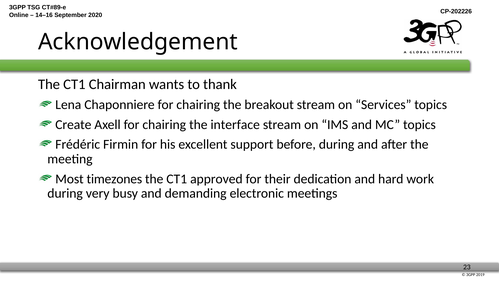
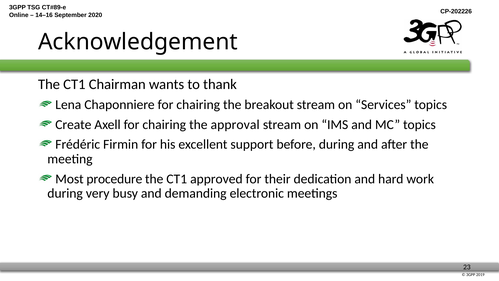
interface: interface -> approval
timezones: timezones -> procedure
